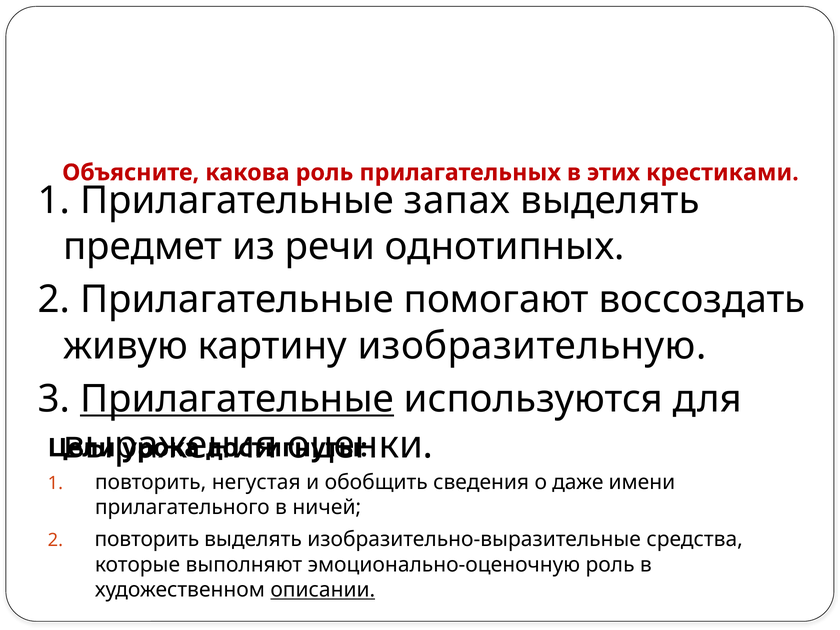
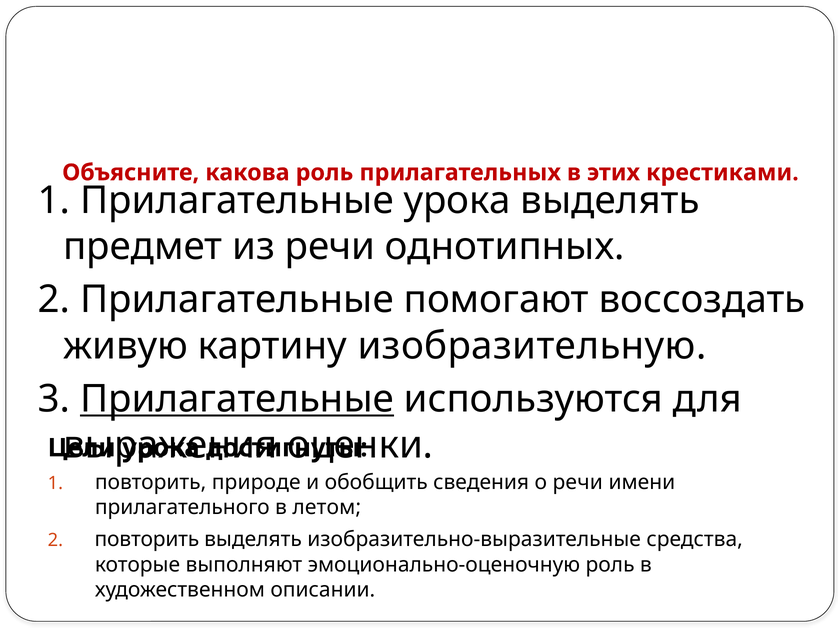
Прилагательные запах: запах -> урока
негустая: негустая -> природе
о даже: даже -> речи
ничей: ничей -> летом
описании underline: present -> none
